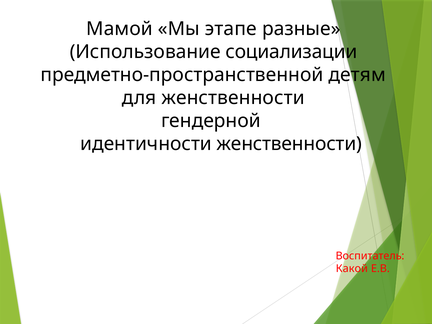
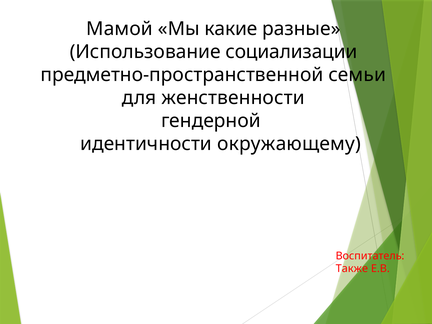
этапе: этапе -> какие
детям: детям -> семьи
идентичности женственности: женственности -> окружающему
Какой: Какой -> Также
